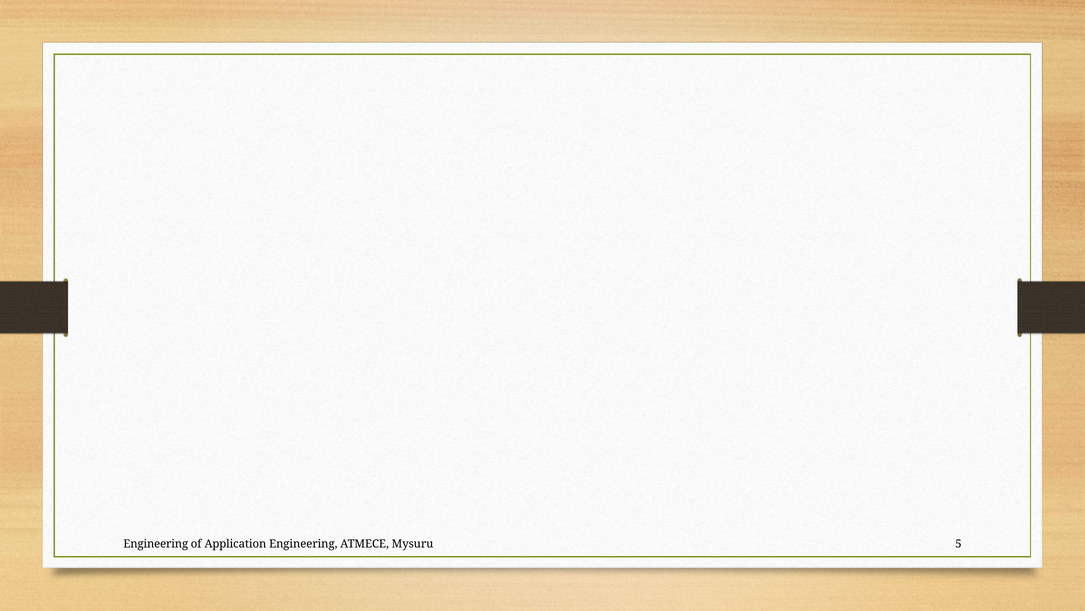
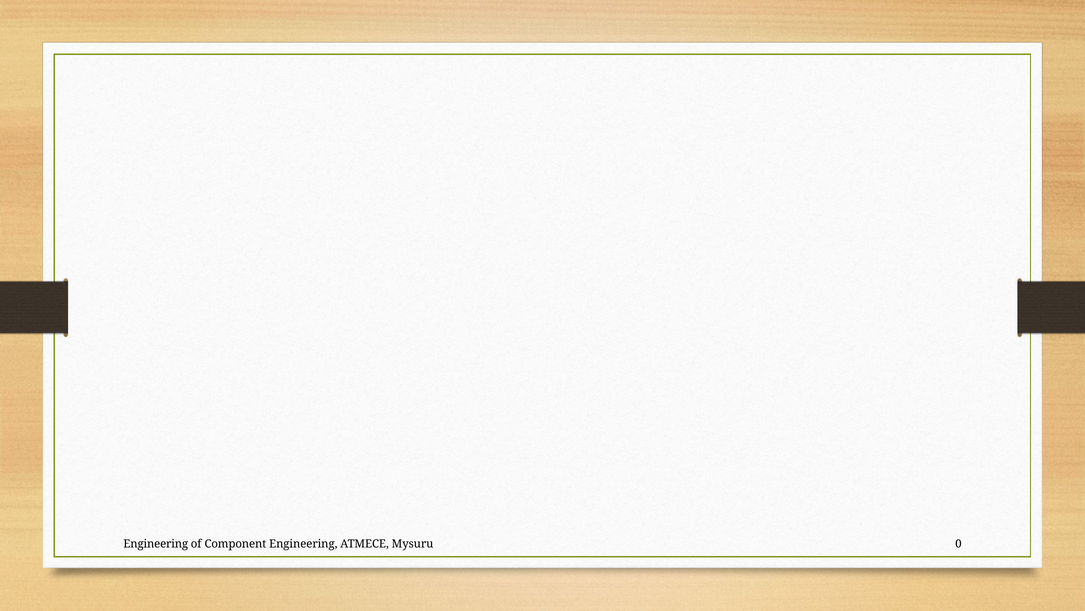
Application: Application -> Component
5: 5 -> 0
